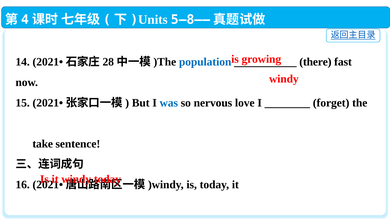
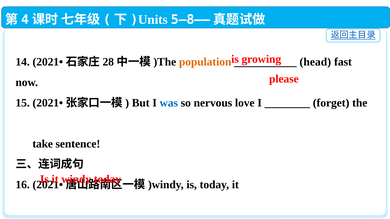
population colour: blue -> orange
there: there -> head
windy at (284, 79): windy -> please
